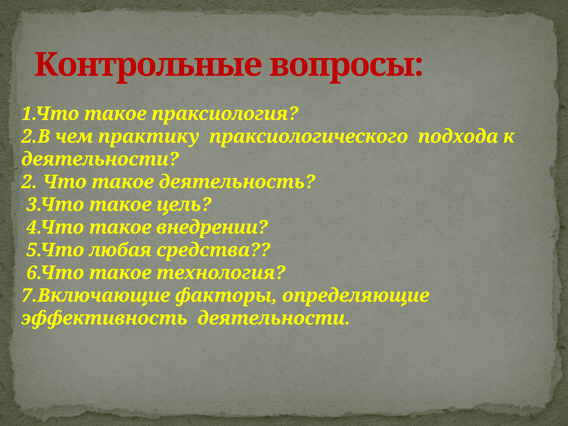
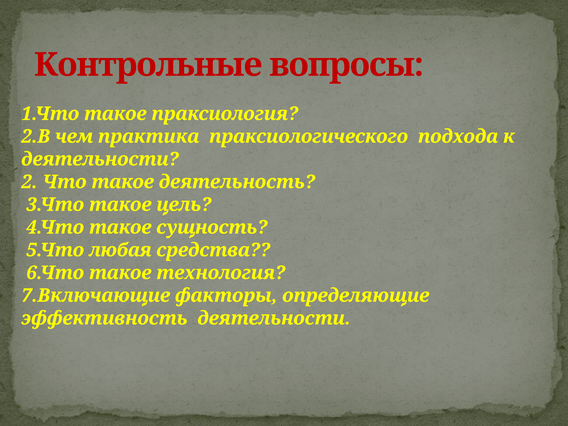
практику: практику -> практика
внедрении: внедрении -> сущность
